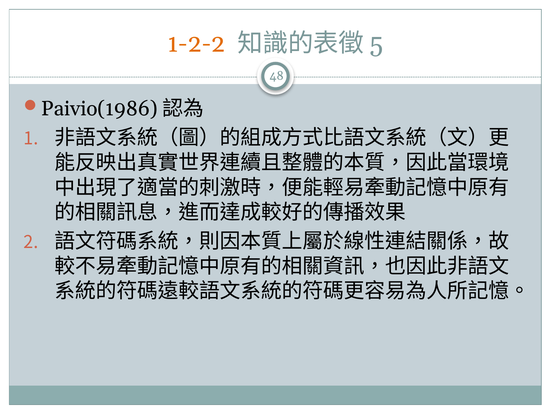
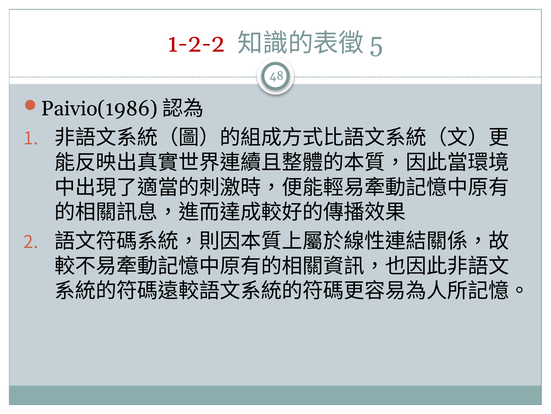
1-2-2 colour: orange -> red
